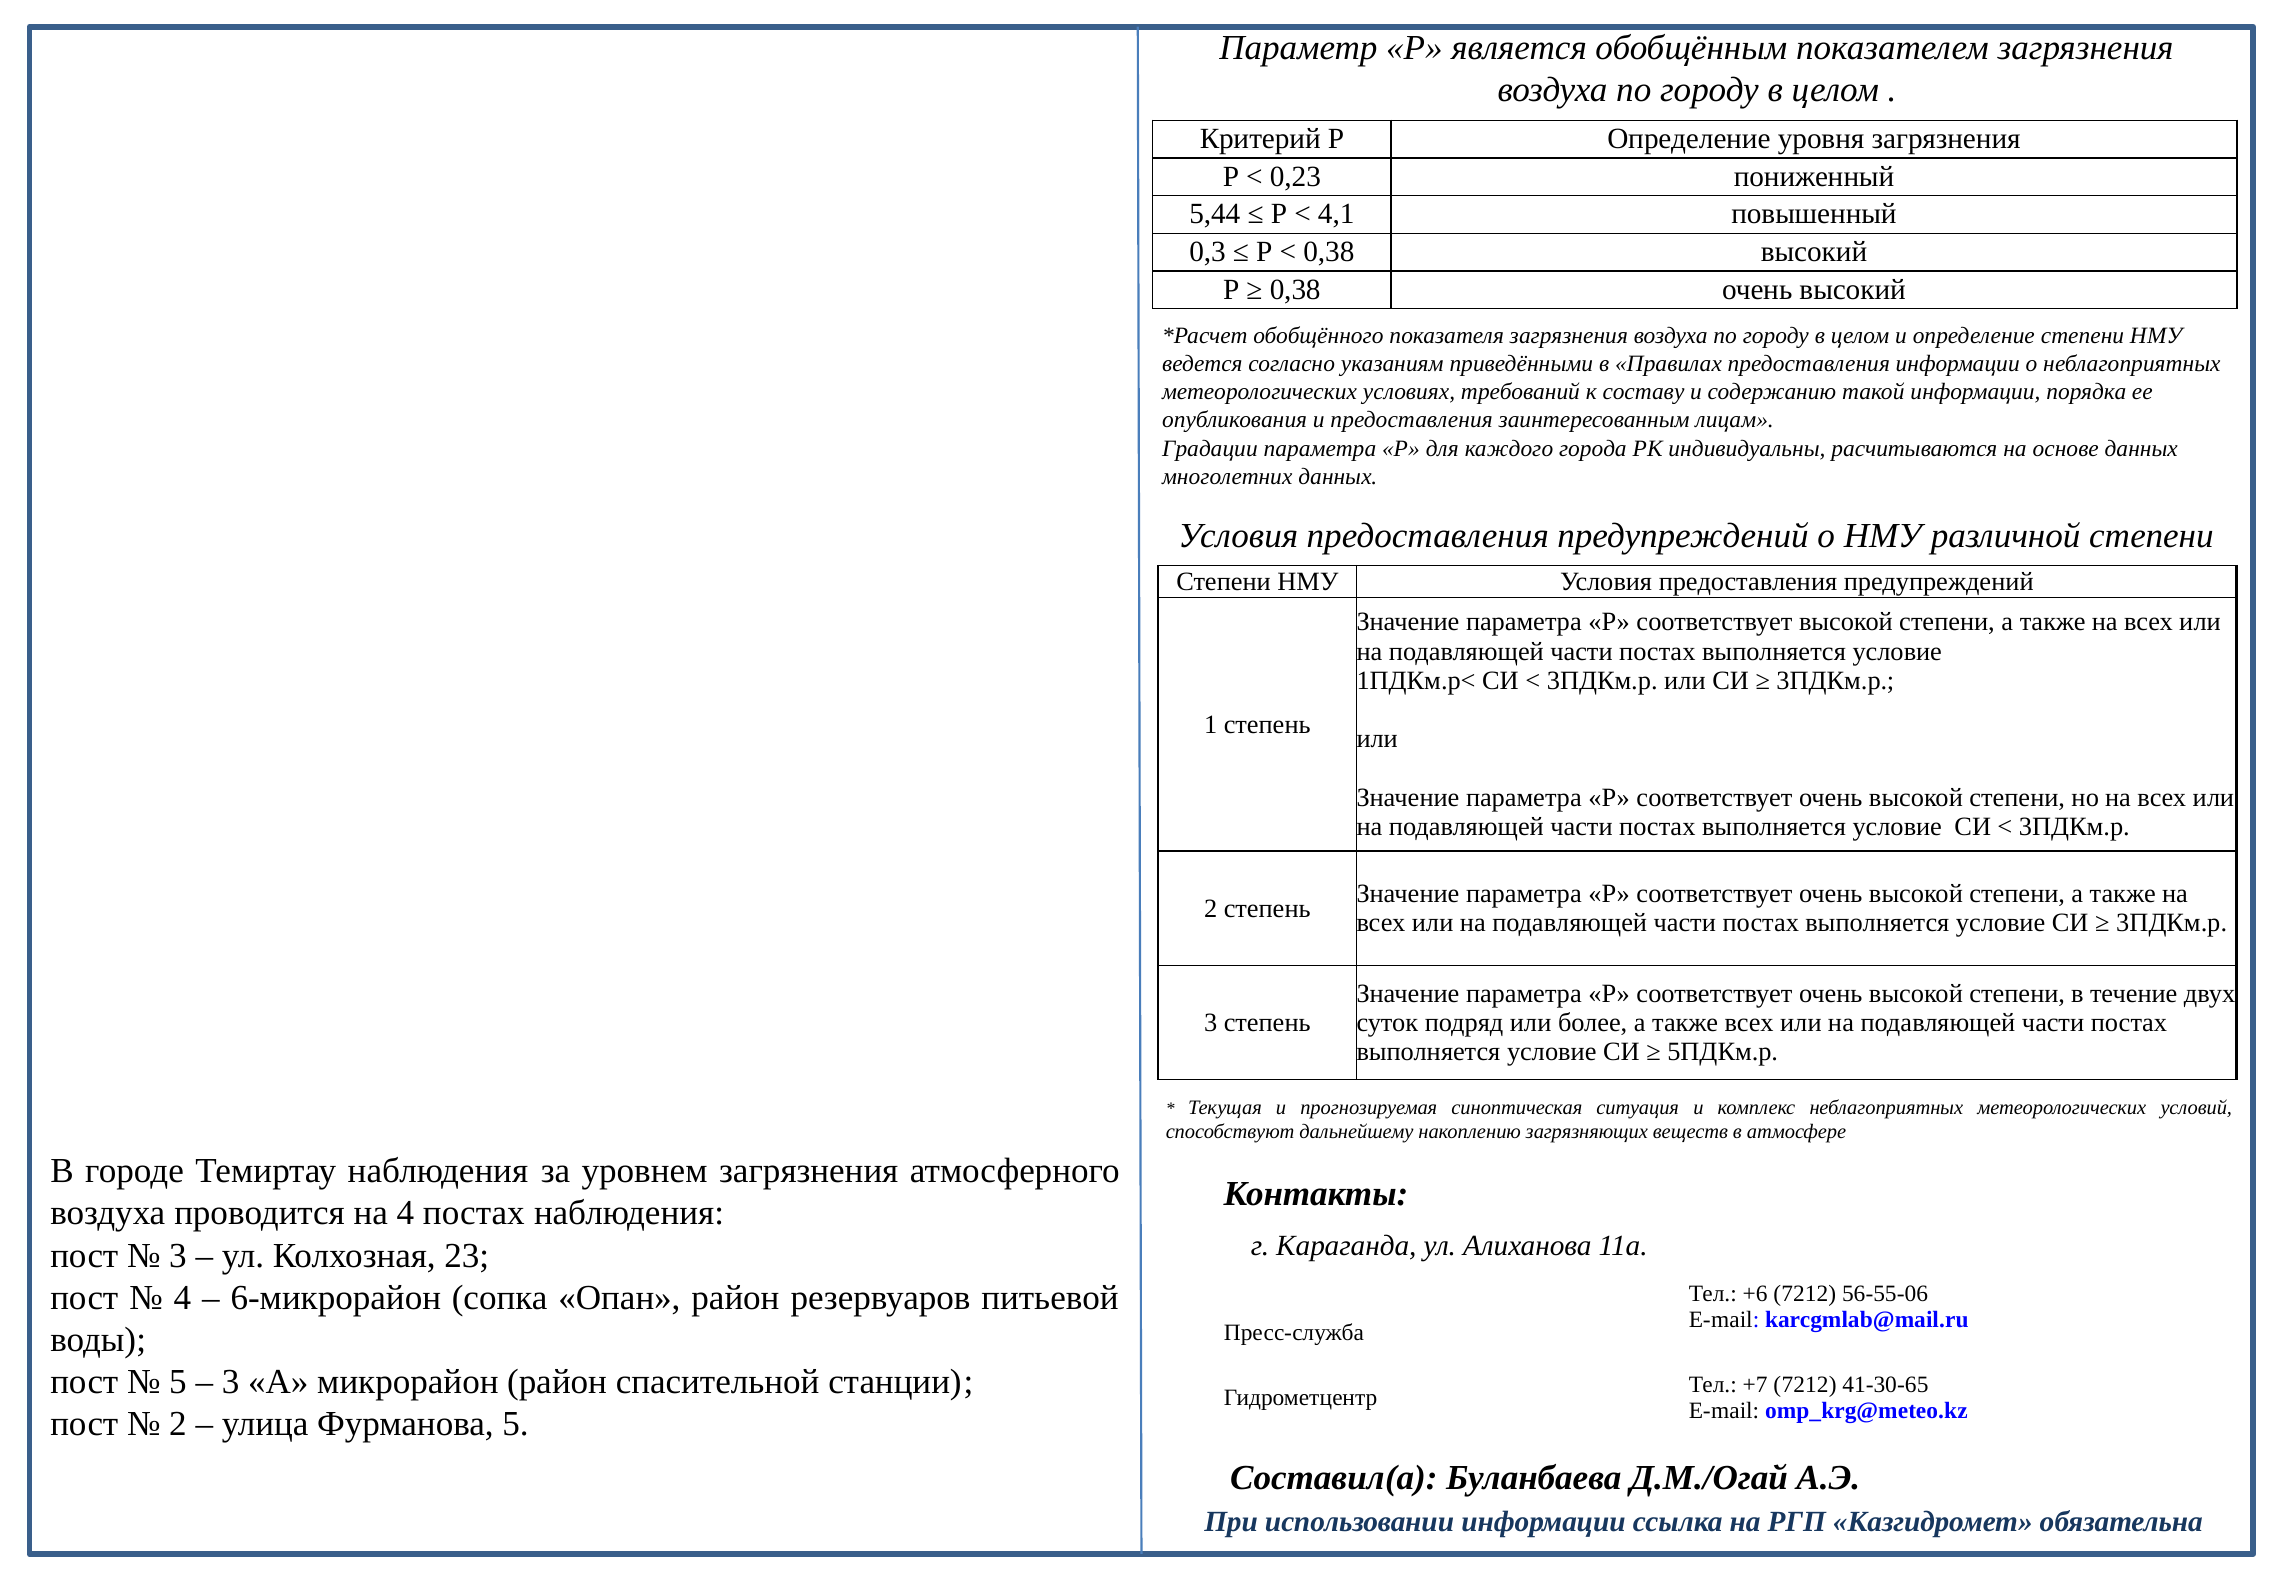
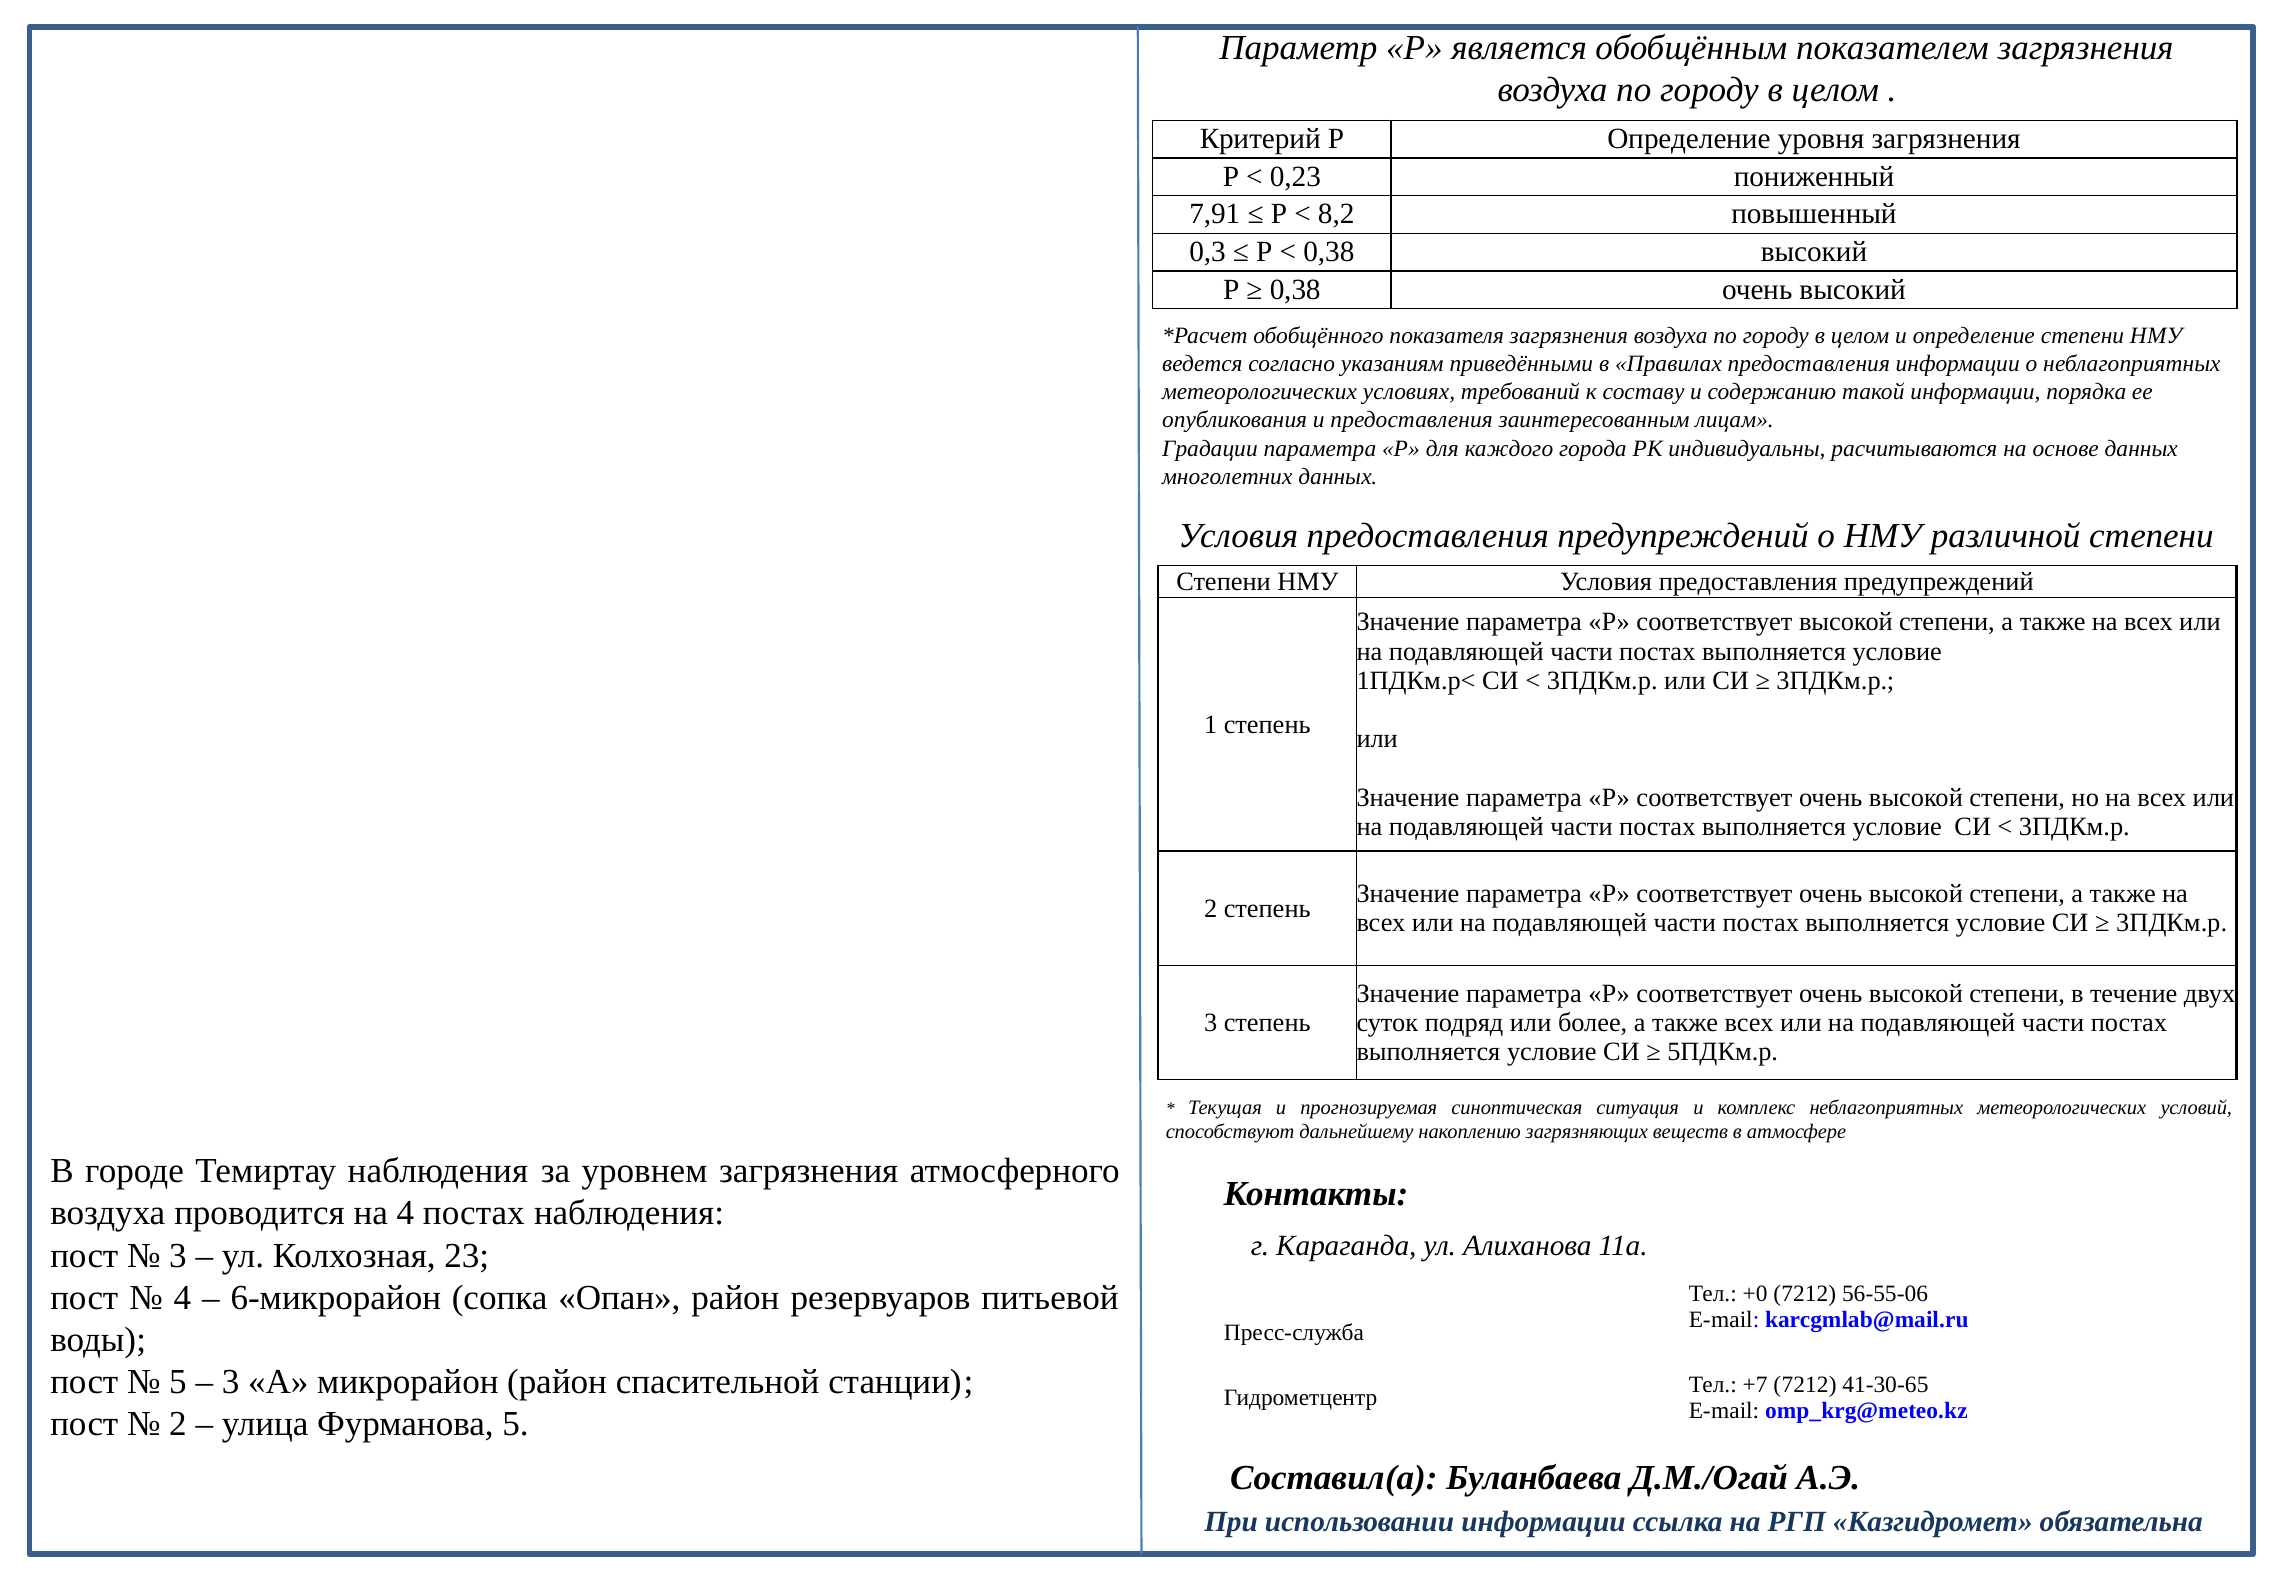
5,44: 5,44 -> 7,91
4,1: 4,1 -> 8,2
+6: +6 -> +0
